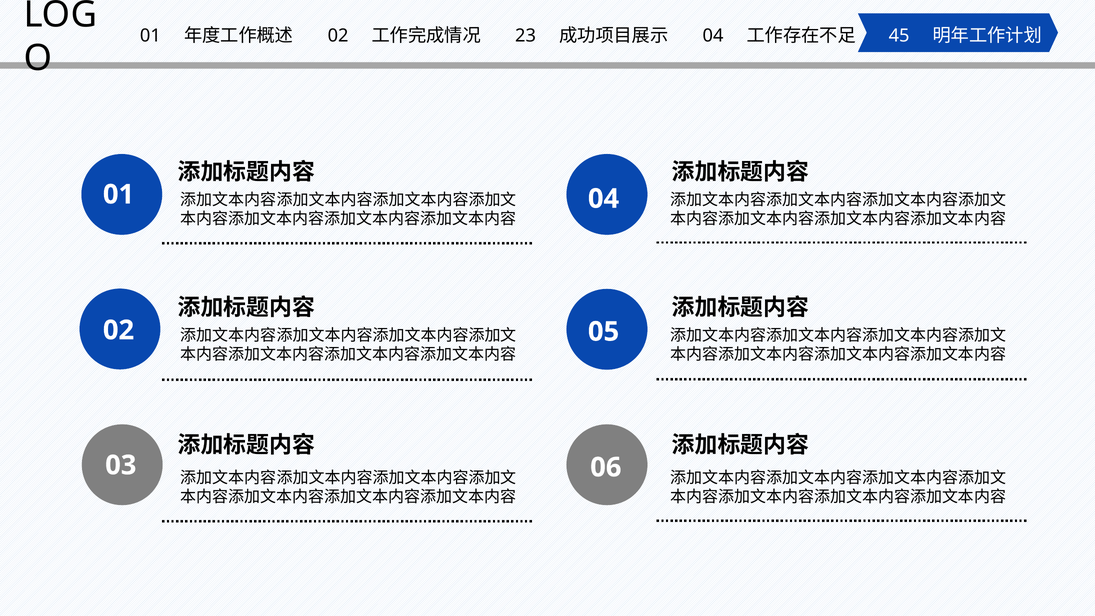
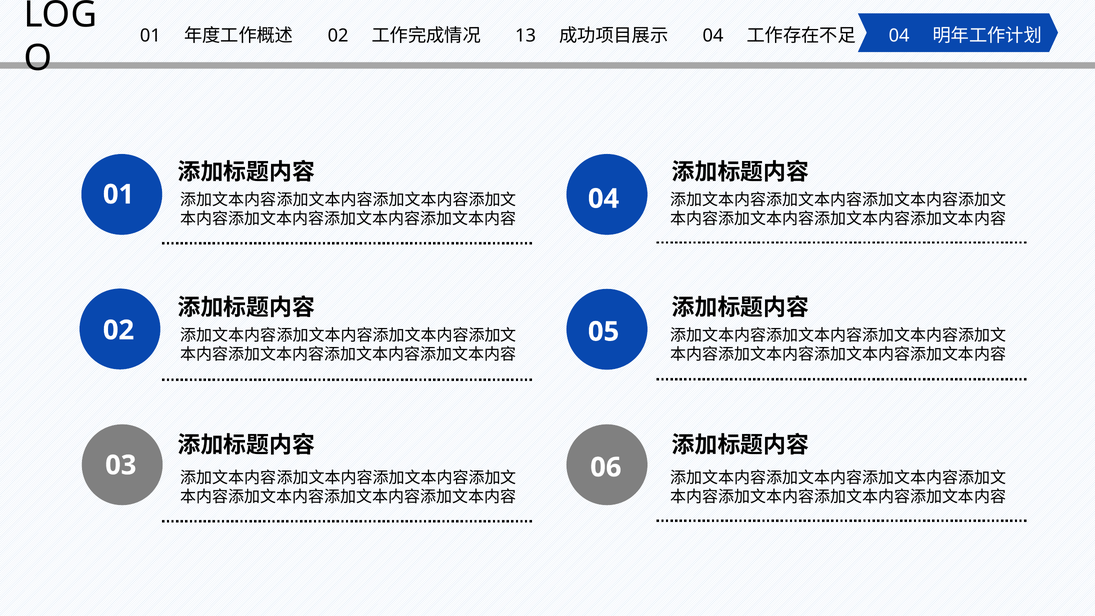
23: 23 -> 13
45 at (899, 36): 45 -> 04
